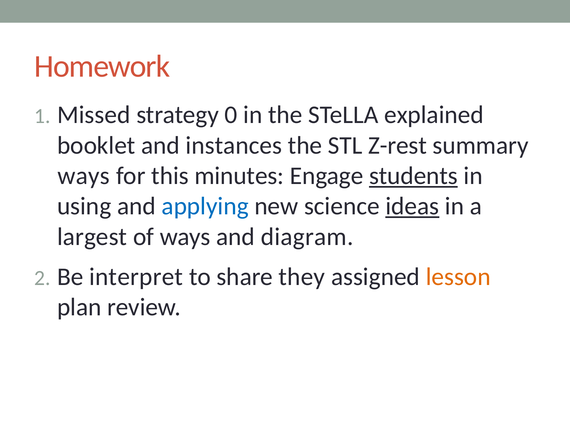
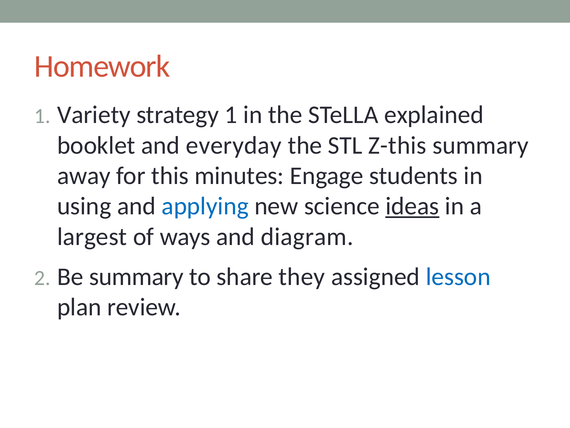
Missed: Missed -> Variety
strategy 0: 0 -> 1
instances: instances -> everyday
Z-rest: Z-rest -> Z-this
ways at (84, 176): ways -> away
students underline: present -> none
Be interpret: interpret -> summary
lesson colour: orange -> blue
